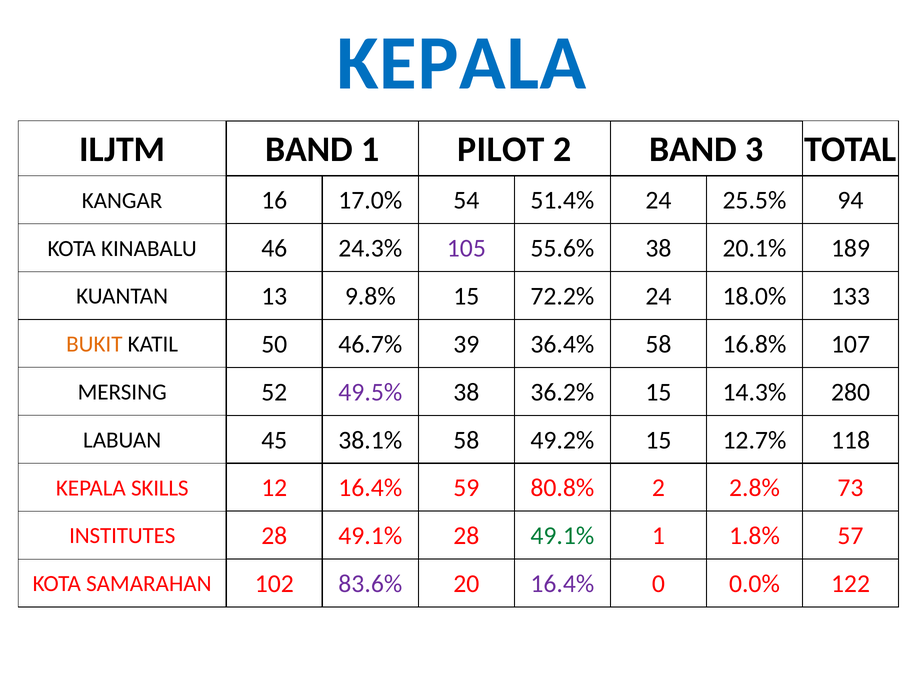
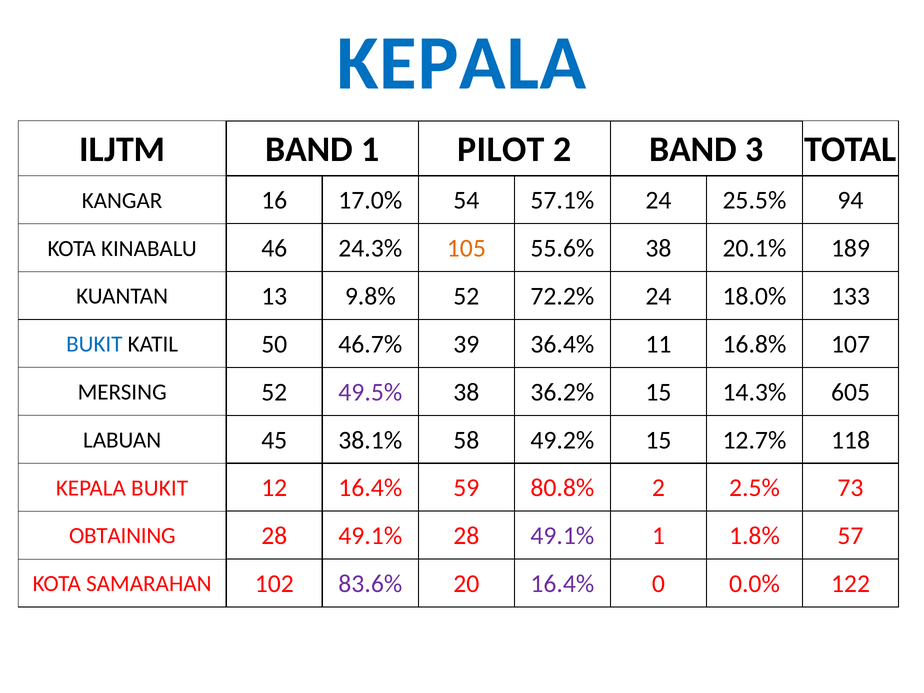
51.4%: 51.4% -> 57.1%
105 colour: purple -> orange
9.8% 15: 15 -> 52
BUKIT at (94, 344) colour: orange -> blue
36.4% 58: 58 -> 11
280: 280 -> 605
KEPALA SKILLS: SKILLS -> BUKIT
2.8%: 2.8% -> 2.5%
INSTITUTES: INSTITUTES -> OBTAINING
49.1% at (562, 536) colour: green -> purple
